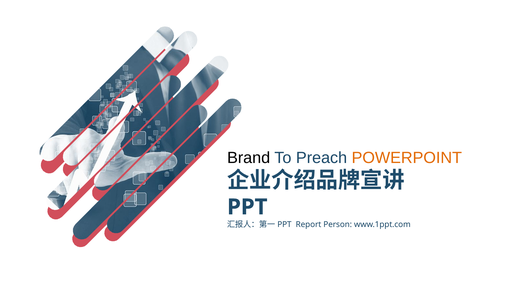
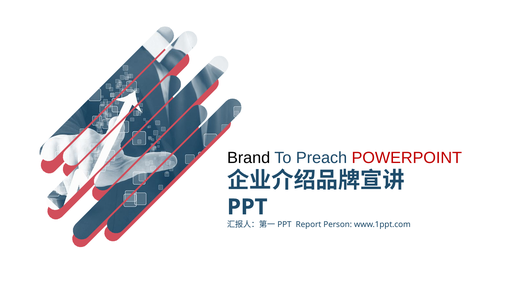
POWERPOINT colour: orange -> red
